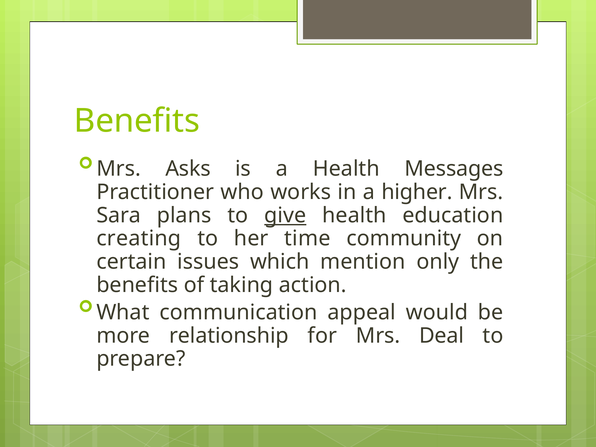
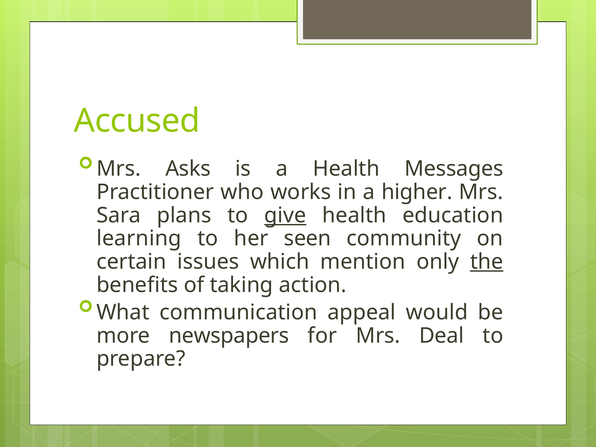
Benefits at (137, 121): Benefits -> Accused
creating: creating -> learning
time: time -> seen
the underline: none -> present
relationship: relationship -> newspapers
